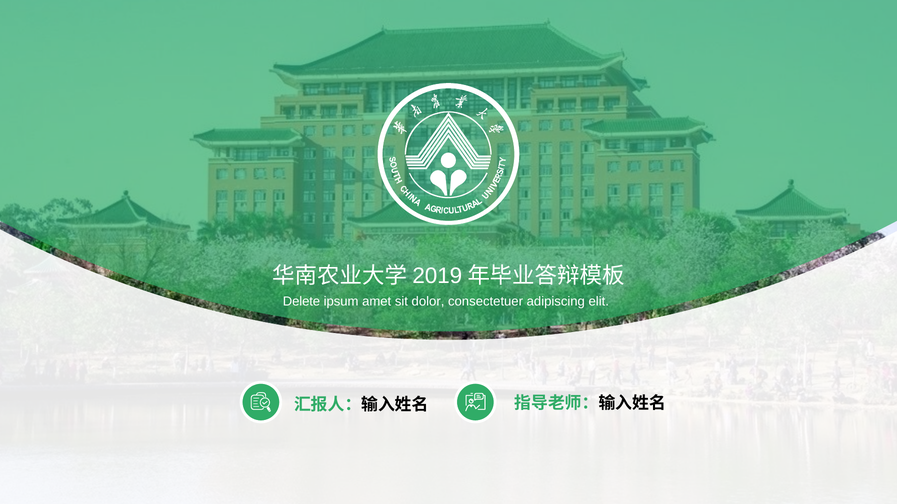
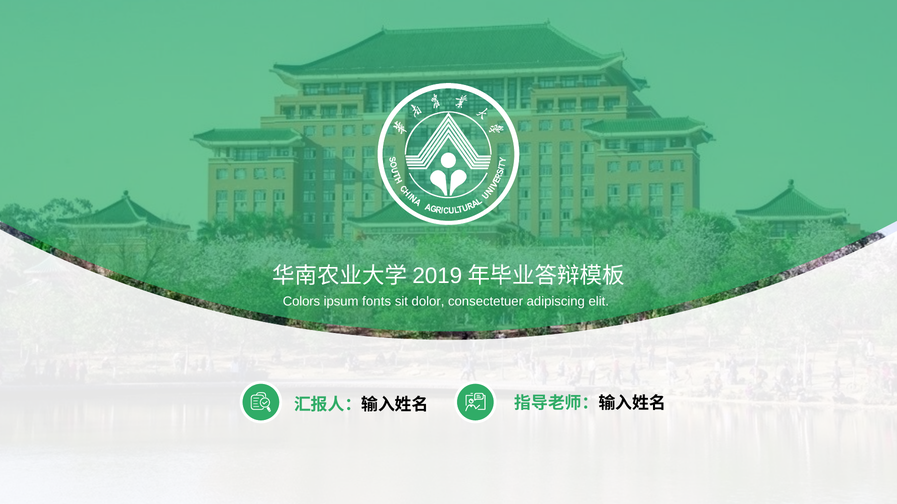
Delete: Delete -> Colors
amet: amet -> fonts
